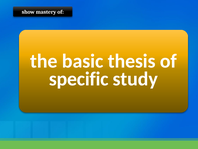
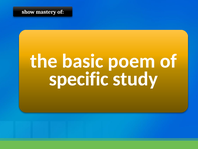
thesis: thesis -> poem
